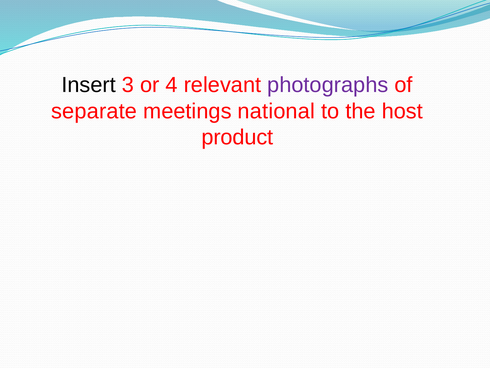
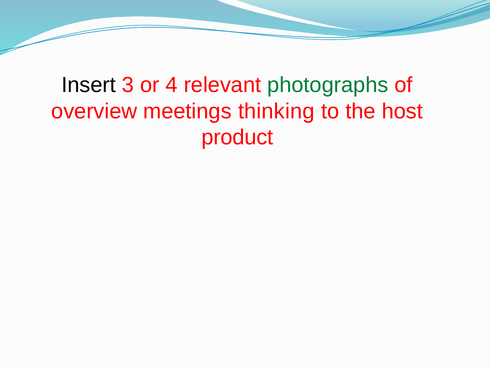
photographs colour: purple -> green
separate: separate -> overview
national: national -> thinking
